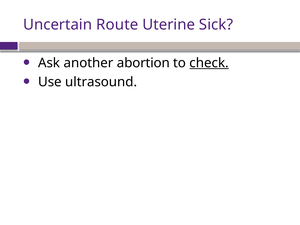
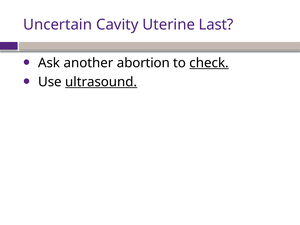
Route: Route -> Cavity
Sick: Sick -> Last
ultrasound underline: none -> present
